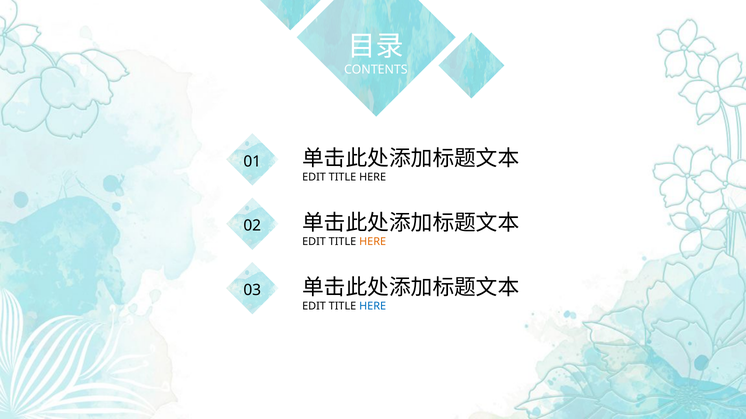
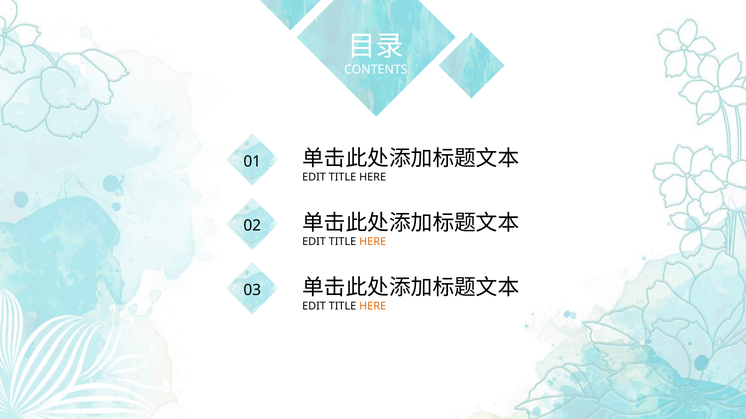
HERE at (373, 307) colour: blue -> orange
